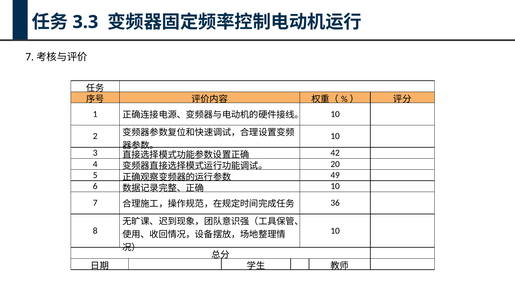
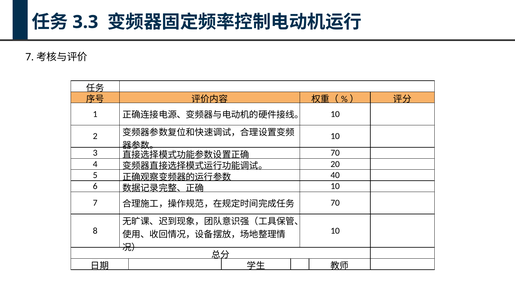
42 at (335, 153): 42 -> 70
49: 49 -> 40
36 at (335, 203): 36 -> 70
